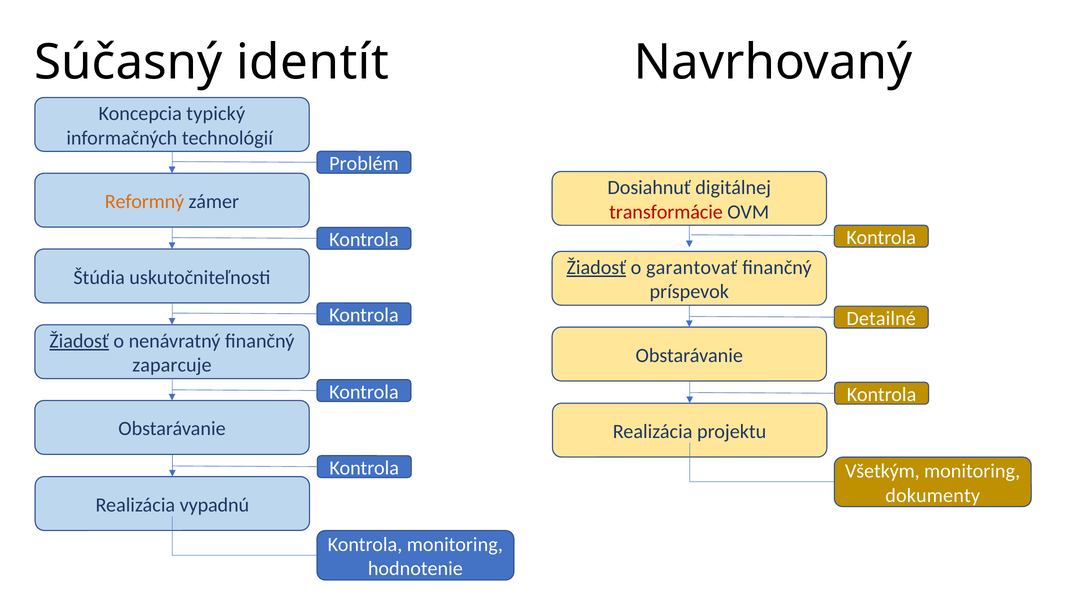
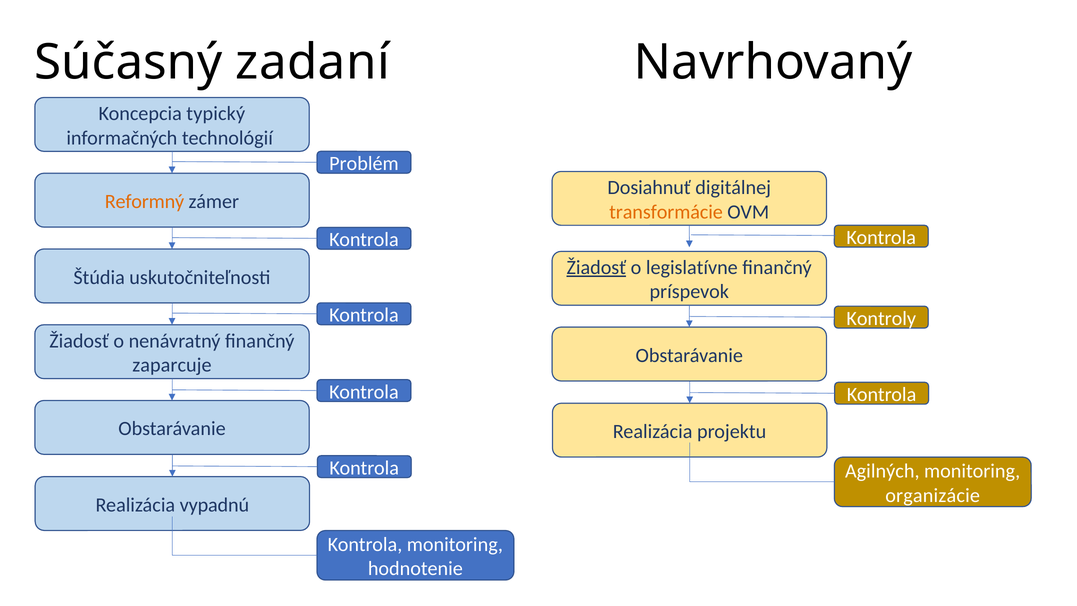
identít: identít -> zadaní
transformácie colour: red -> orange
garantovať: garantovať -> legislatívne
Detailné: Detailné -> Kontroly
Žiadosť at (79, 341) underline: present -> none
Všetkým: Všetkým -> Agilných
dokumenty: dokumenty -> organizácie
